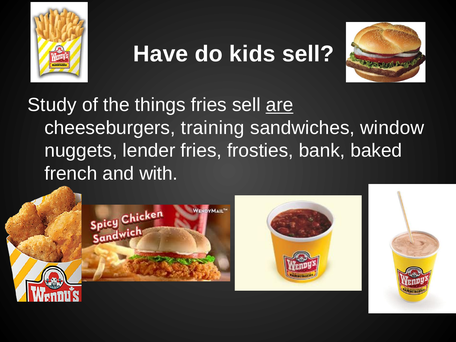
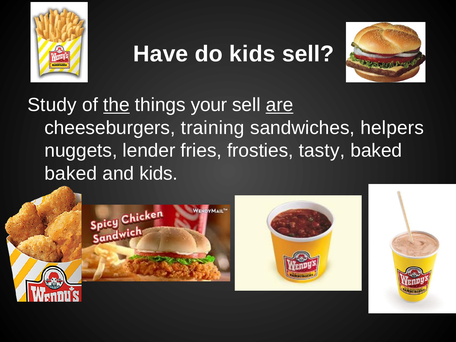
the underline: none -> present
things fries: fries -> your
window: window -> helpers
bank: bank -> tasty
french at (71, 173): french -> baked
and with: with -> kids
